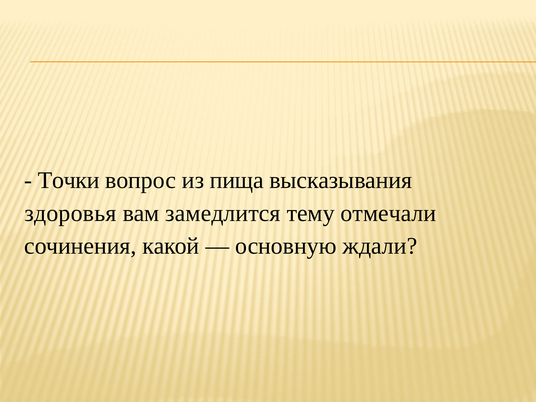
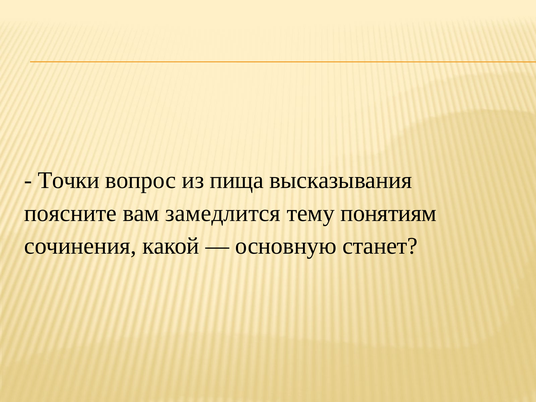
здоровья: здоровья -> поясните
отмечали: отмечали -> понятиям
ждали: ждали -> станет
